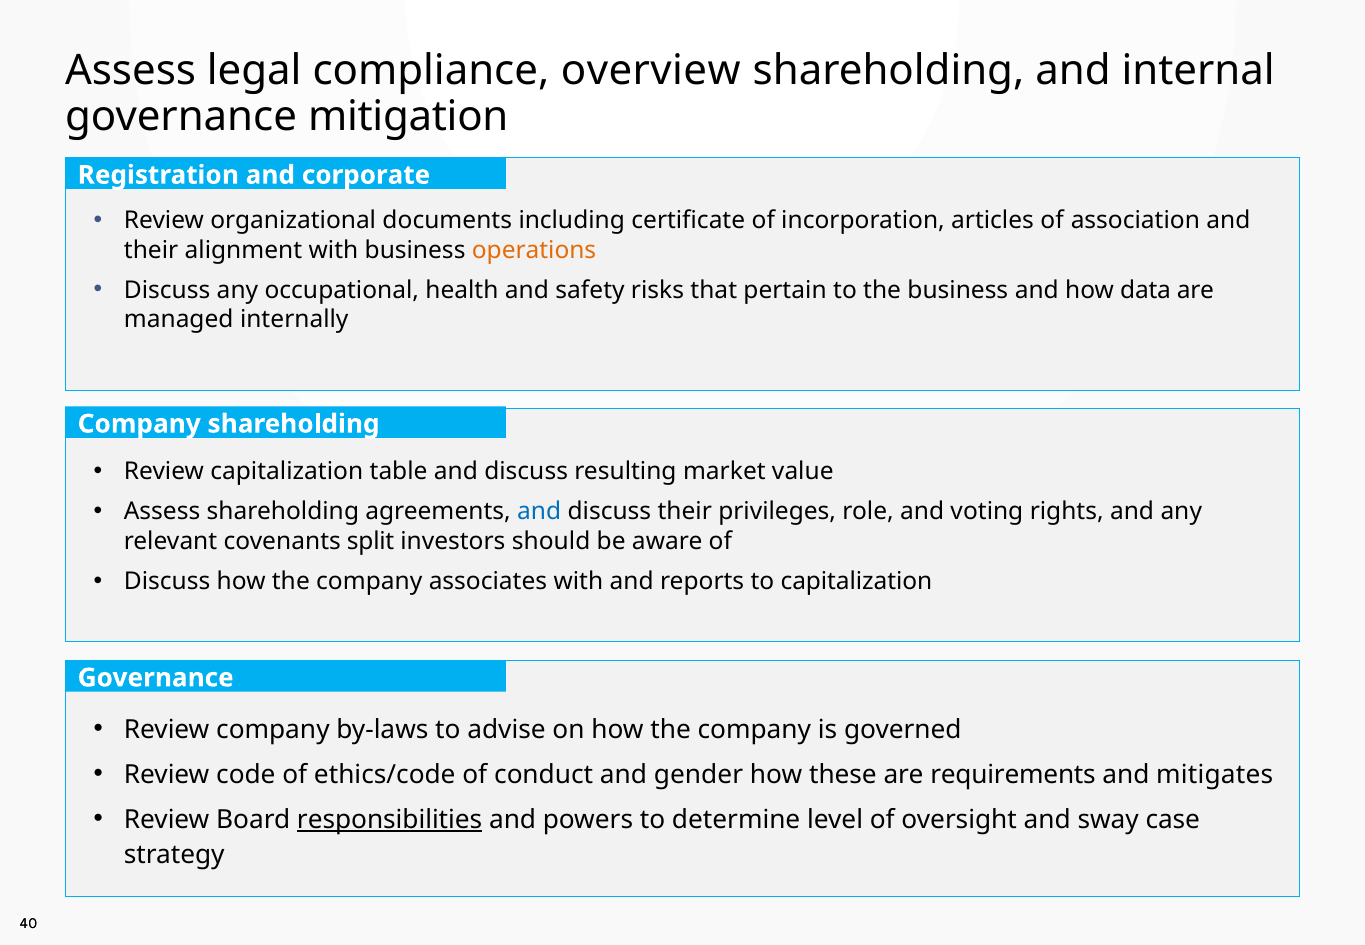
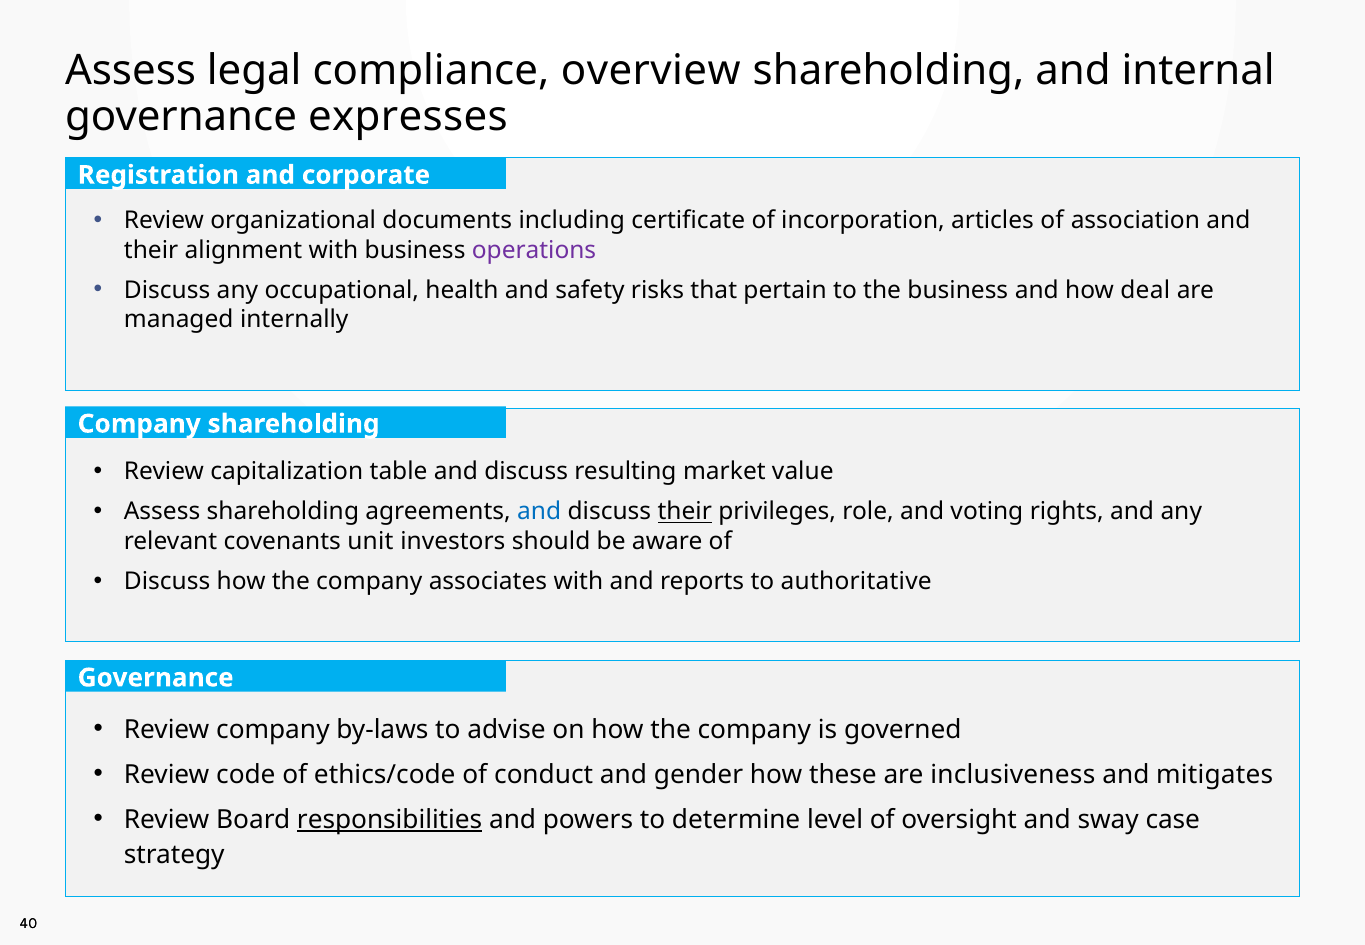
mitigation: mitigation -> expresses
operations colour: orange -> purple
data: data -> deal
their at (685, 512) underline: none -> present
split: split -> unit
to capitalization: capitalization -> authoritative
requirements: requirements -> inclusiveness
